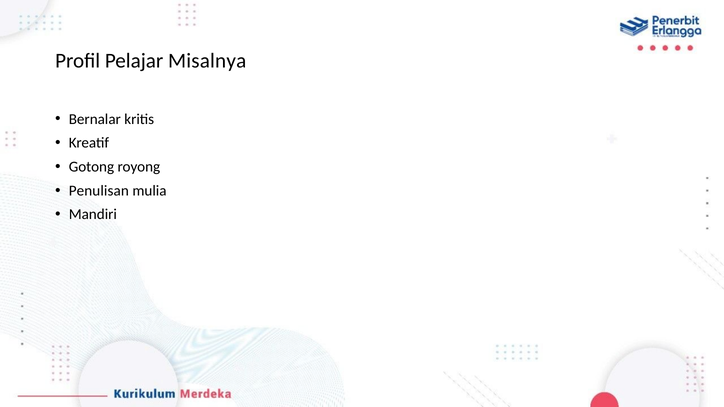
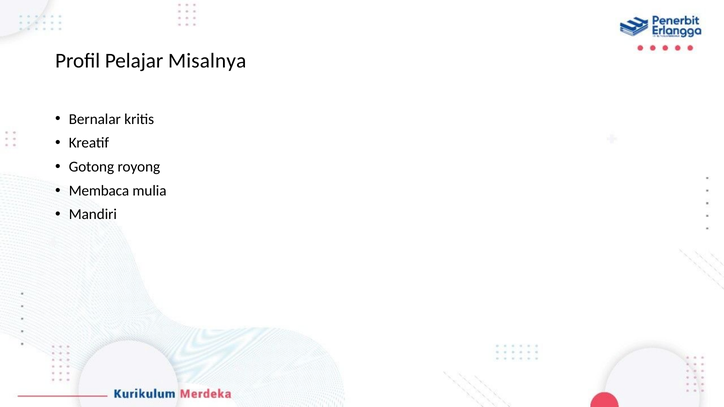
Penulisan: Penulisan -> Membaca
